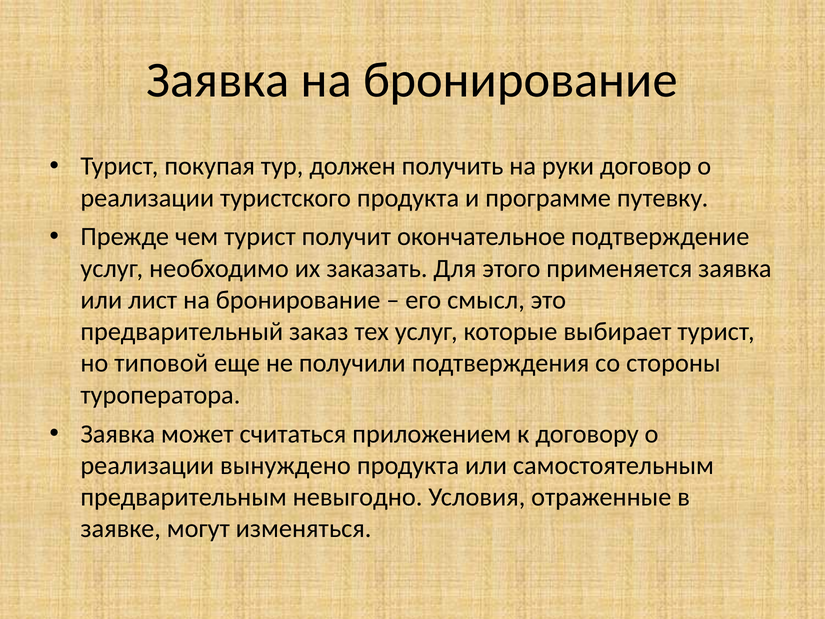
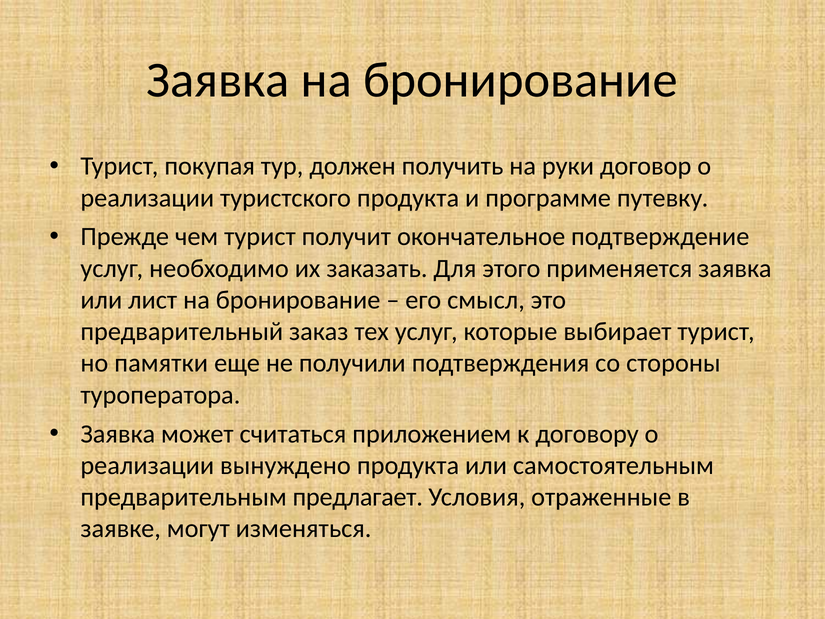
типовой: типовой -> памятки
невыгодно: невыгодно -> предлагает
